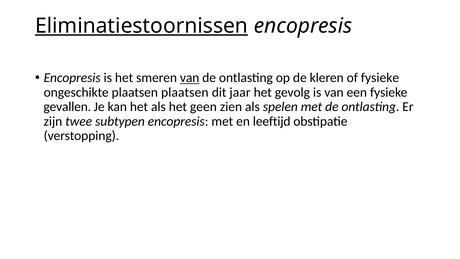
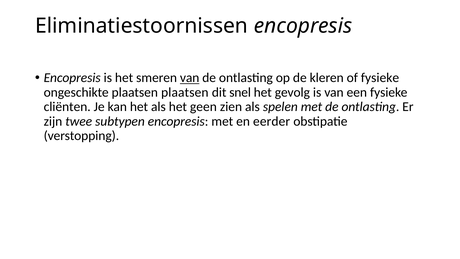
Eliminatiestoornissen underline: present -> none
jaar: jaar -> snel
gevallen: gevallen -> cliënten
leeftijd: leeftijd -> eerder
